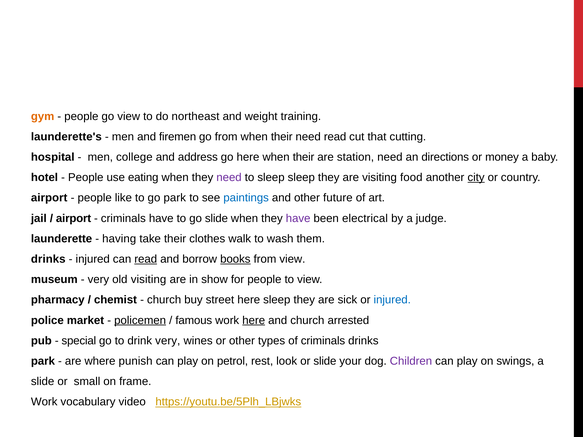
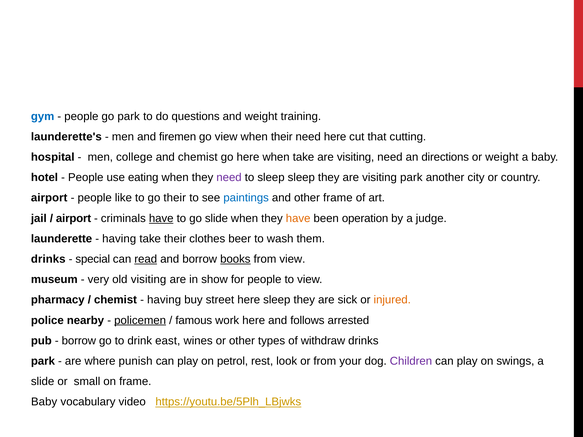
gym colour: orange -> blue
go view: view -> park
northeast: northeast -> questions
go from: from -> view
need read: read -> here
and address: address -> chemist
here when their: their -> take
station at (356, 157): station -> visiting
or money: money -> weight
visiting food: food -> park
city underline: present -> none
go park: park -> their
other future: future -> frame
have at (161, 218) underline: none -> present
have at (298, 218) colour: purple -> orange
electrical: electrical -> operation
walk: walk -> beer
injured at (93, 259): injured -> special
church at (164, 300): church -> having
injured at (392, 300) colour: blue -> orange
market: market -> nearby
here at (254, 320) underline: present -> none
and church: church -> follows
special at (79, 341): special -> borrow
drink very: very -> east
of criminals: criminals -> withdraw
or slide: slide -> from
Work at (44, 402): Work -> Baby
